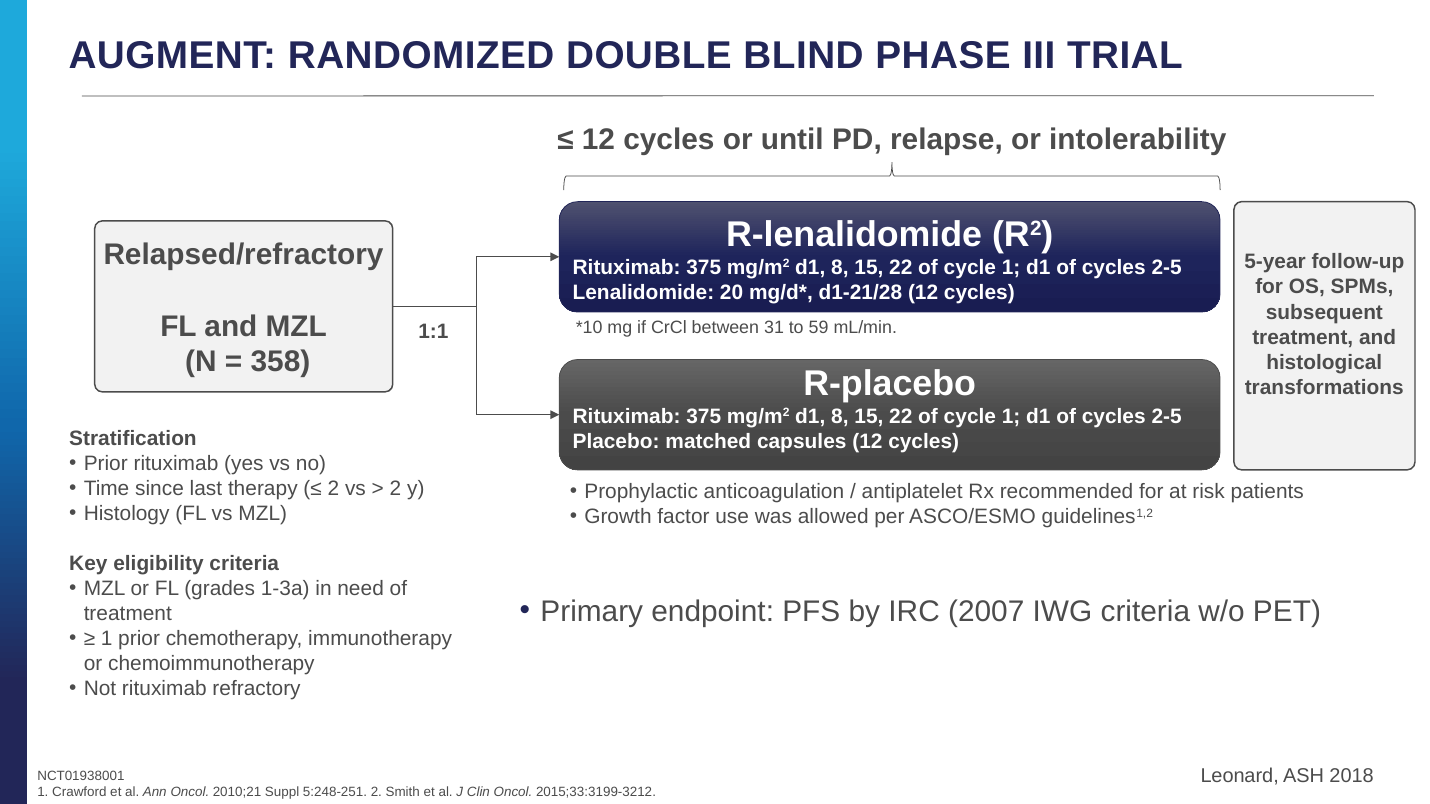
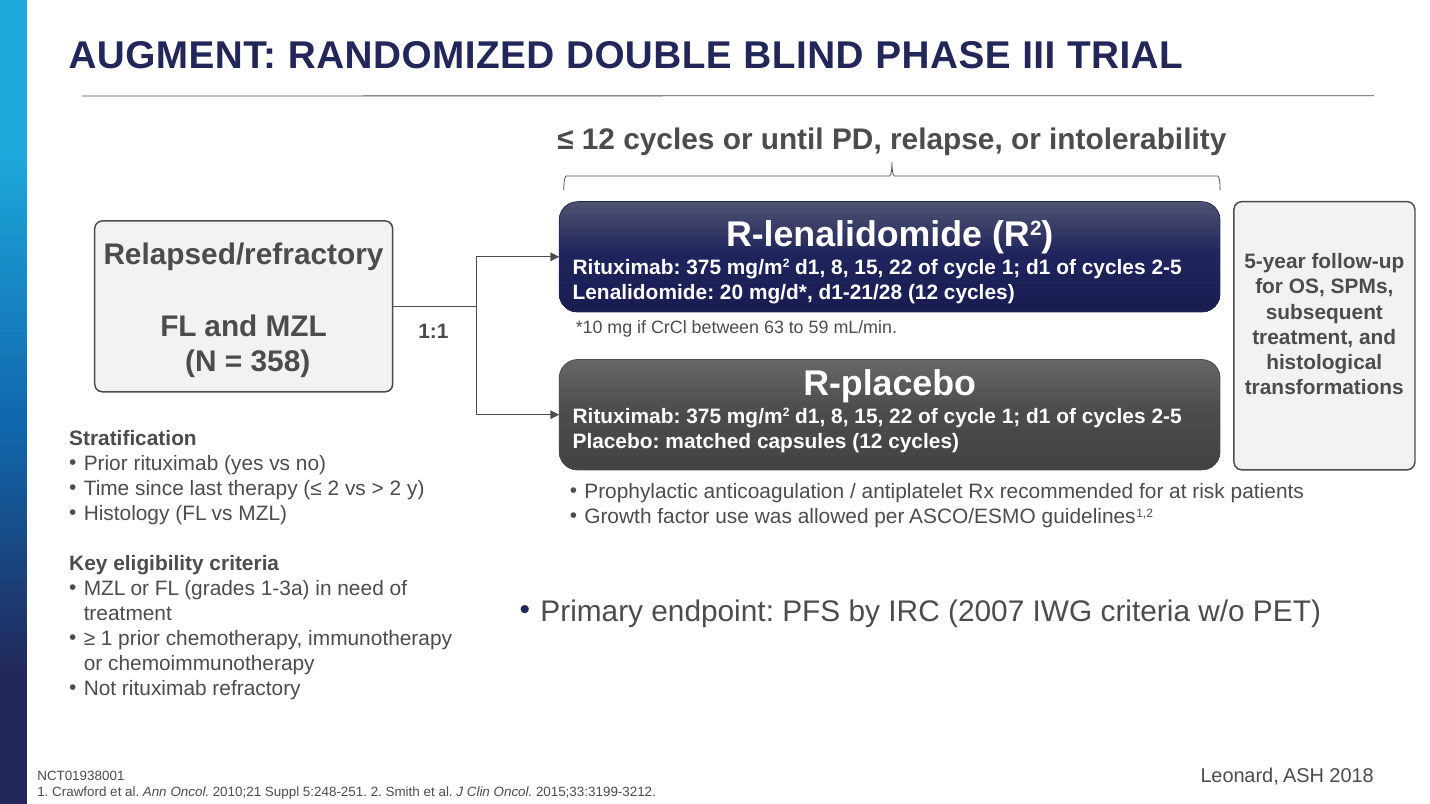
31: 31 -> 63
